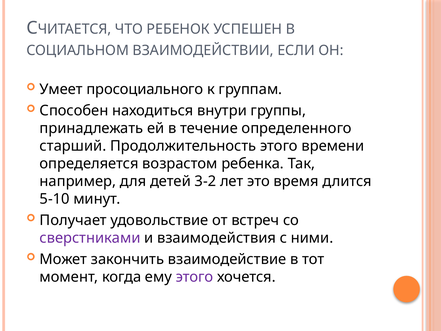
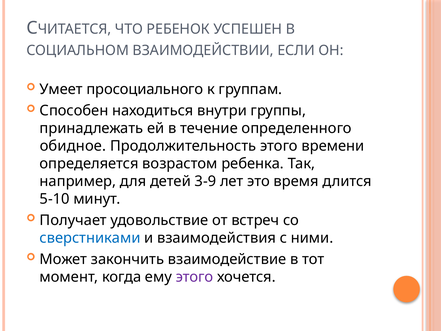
старший: старший -> обидное
3-2: 3-2 -> 3-9
сверстниками colour: purple -> blue
